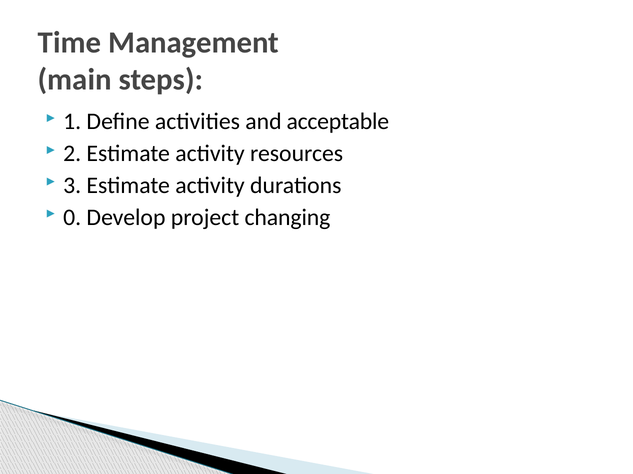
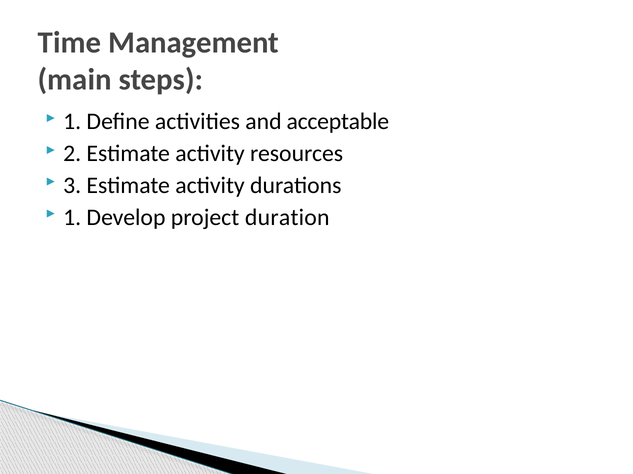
0 at (72, 218): 0 -> 1
changing: changing -> duration
